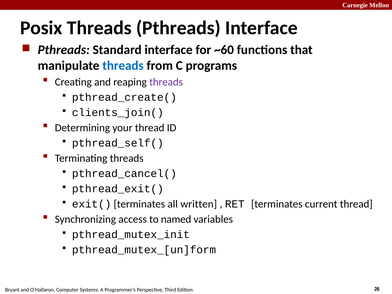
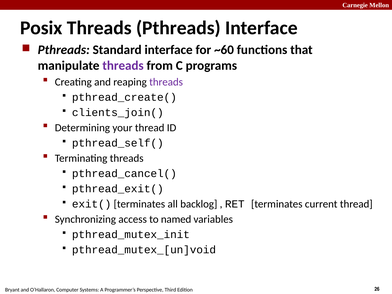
threads at (123, 66) colour: blue -> purple
written: written -> backlog
pthread_mutex_[un]form: pthread_mutex_[un]form -> pthread_mutex_[un]void
